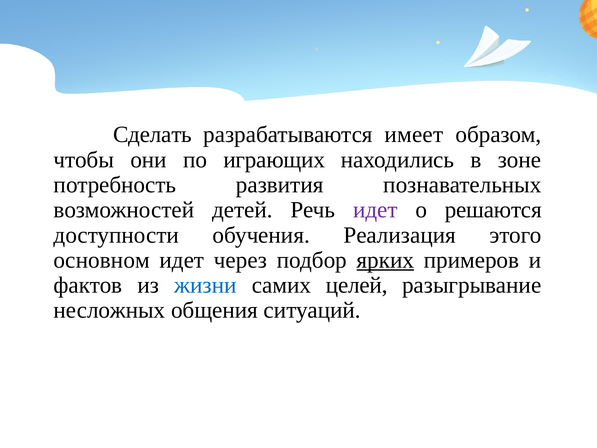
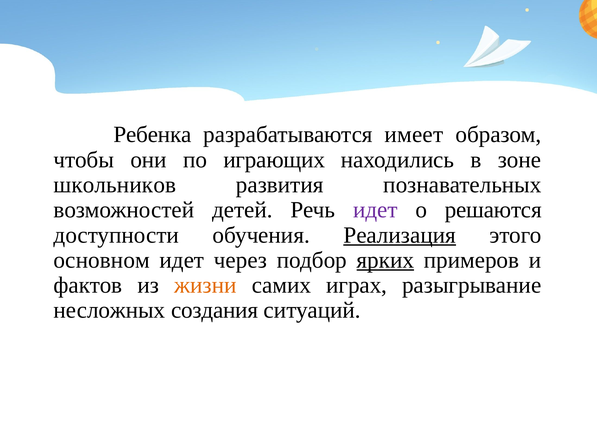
Сделать: Сделать -> Ребенка
потребность: потребность -> школьников
Реализация underline: none -> present
жизни colour: blue -> orange
целей: целей -> играх
общения: общения -> создания
